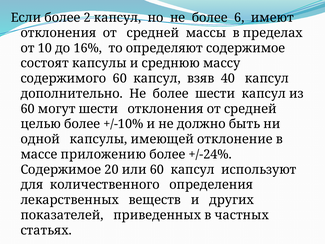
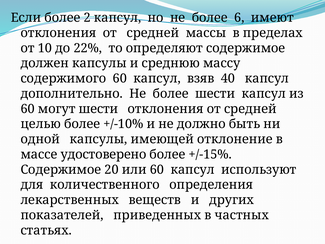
16%: 16% -> 22%
состоят: состоят -> должен
приложению: приложению -> удостоверено
+/-24%: +/-24% -> +/-15%
